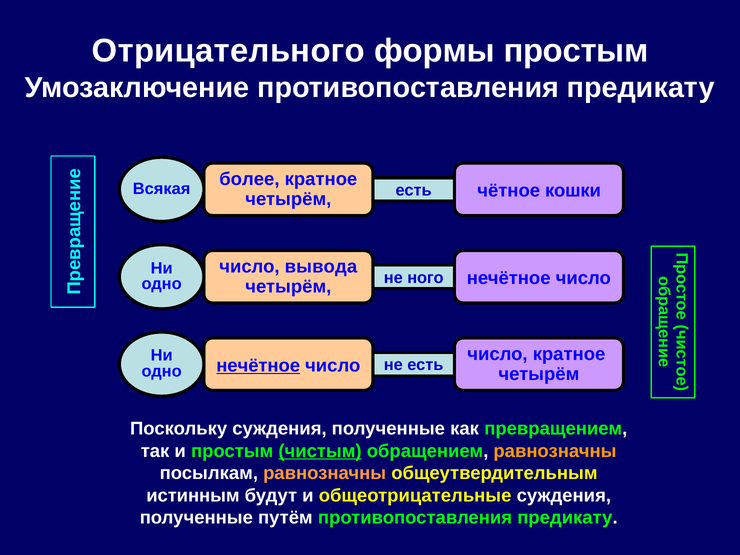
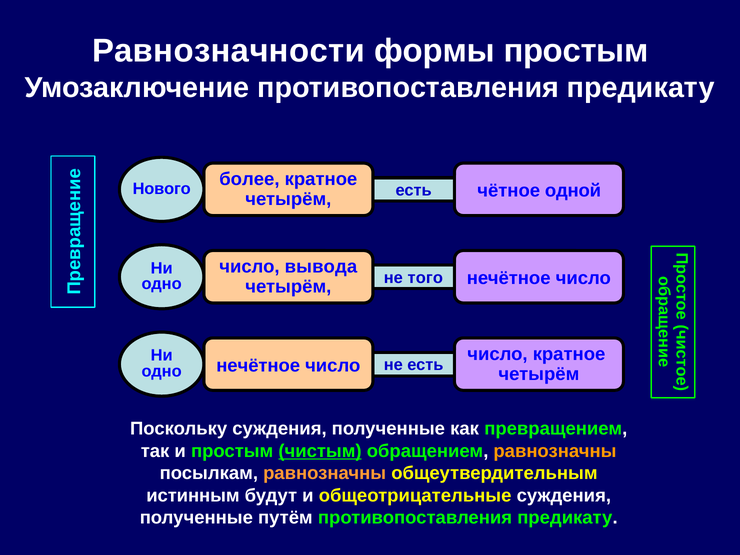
Отрицательного: Отрицательного -> Равнозначности
Всякая: Всякая -> Нового
кошки: кошки -> одной
ного: ного -> того
нечётное at (258, 365) underline: present -> none
